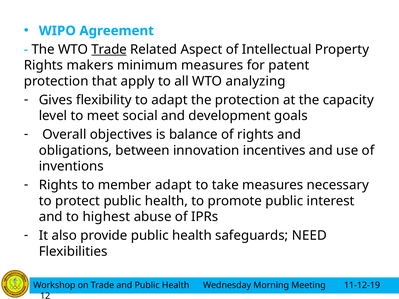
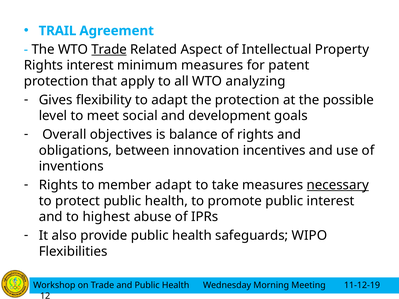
WIPO: WIPO -> TRAIL
Rights makers: makers -> interest
capacity: capacity -> possible
necessary underline: none -> present
NEED: NEED -> WIPO
